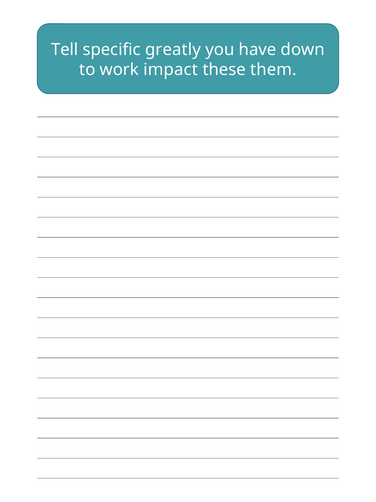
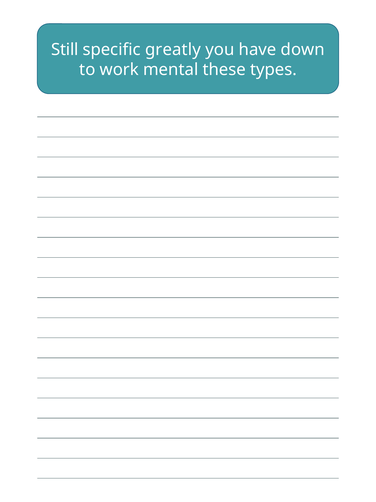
Tell: Tell -> Still
impact: impact -> mental
them: them -> types
